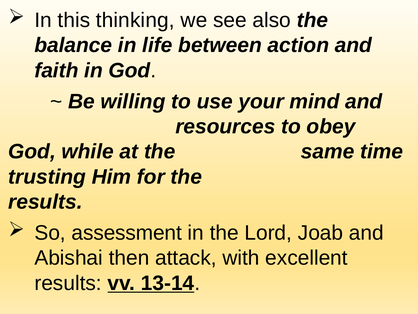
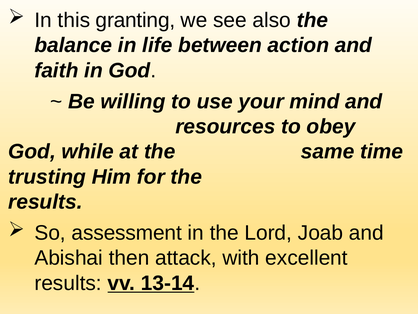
thinking: thinking -> granting
